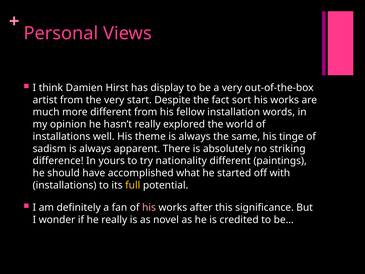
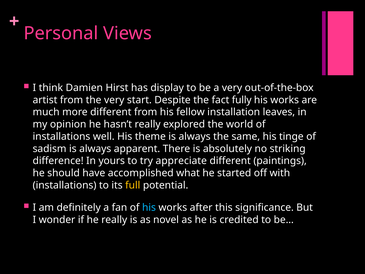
sort: sort -> fully
words: words -> leaves
nationality: nationality -> appreciate
his at (149, 207) colour: pink -> light blue
